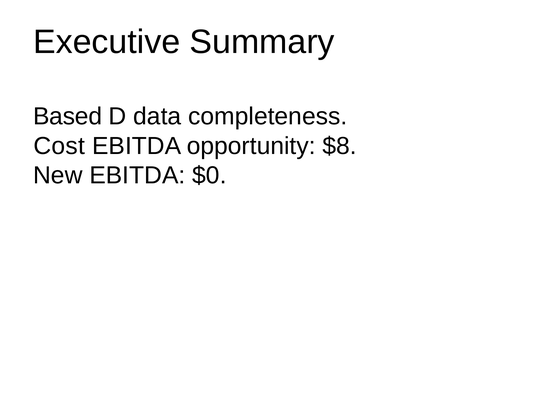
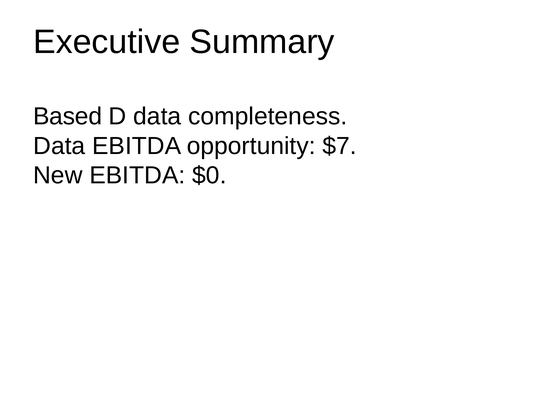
Cost at (59, 146): Cost -> Data
$8: $8 -> $7
